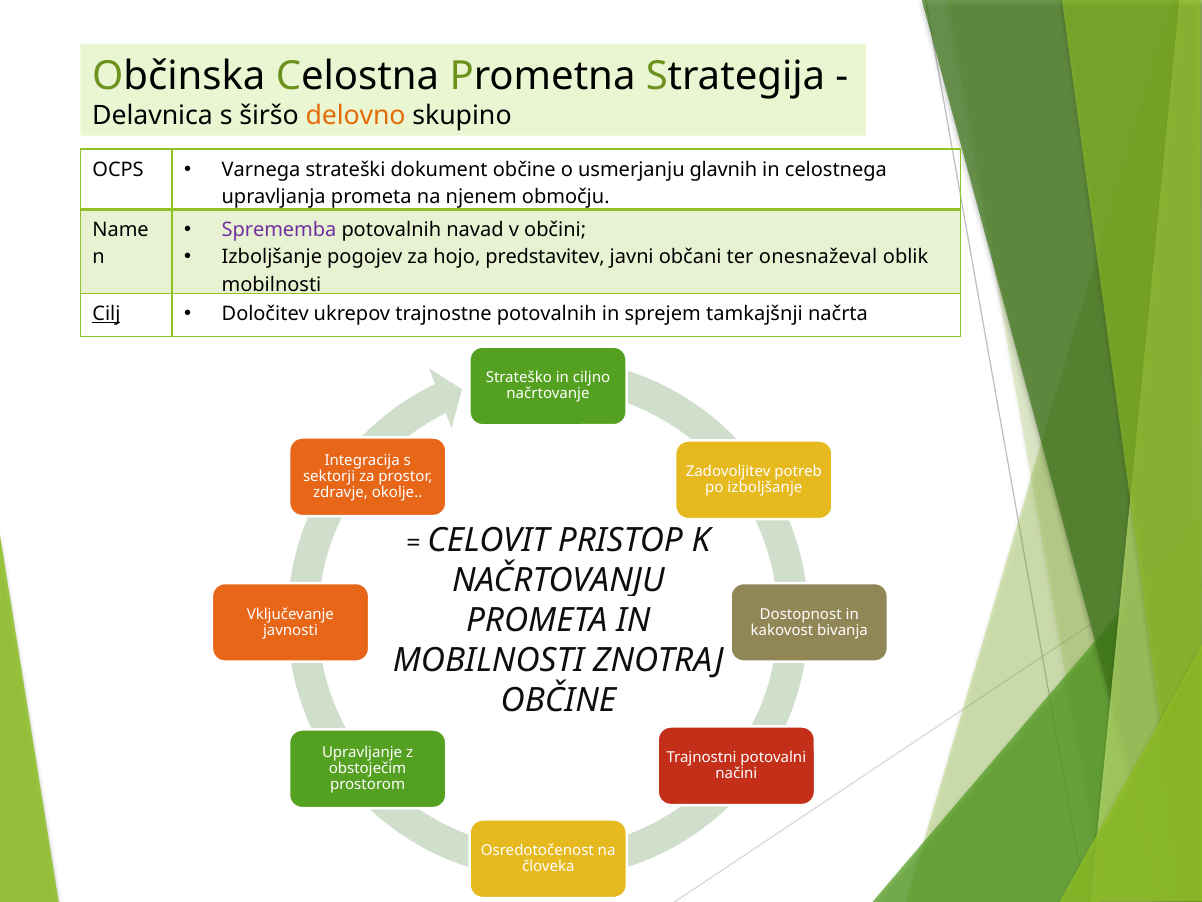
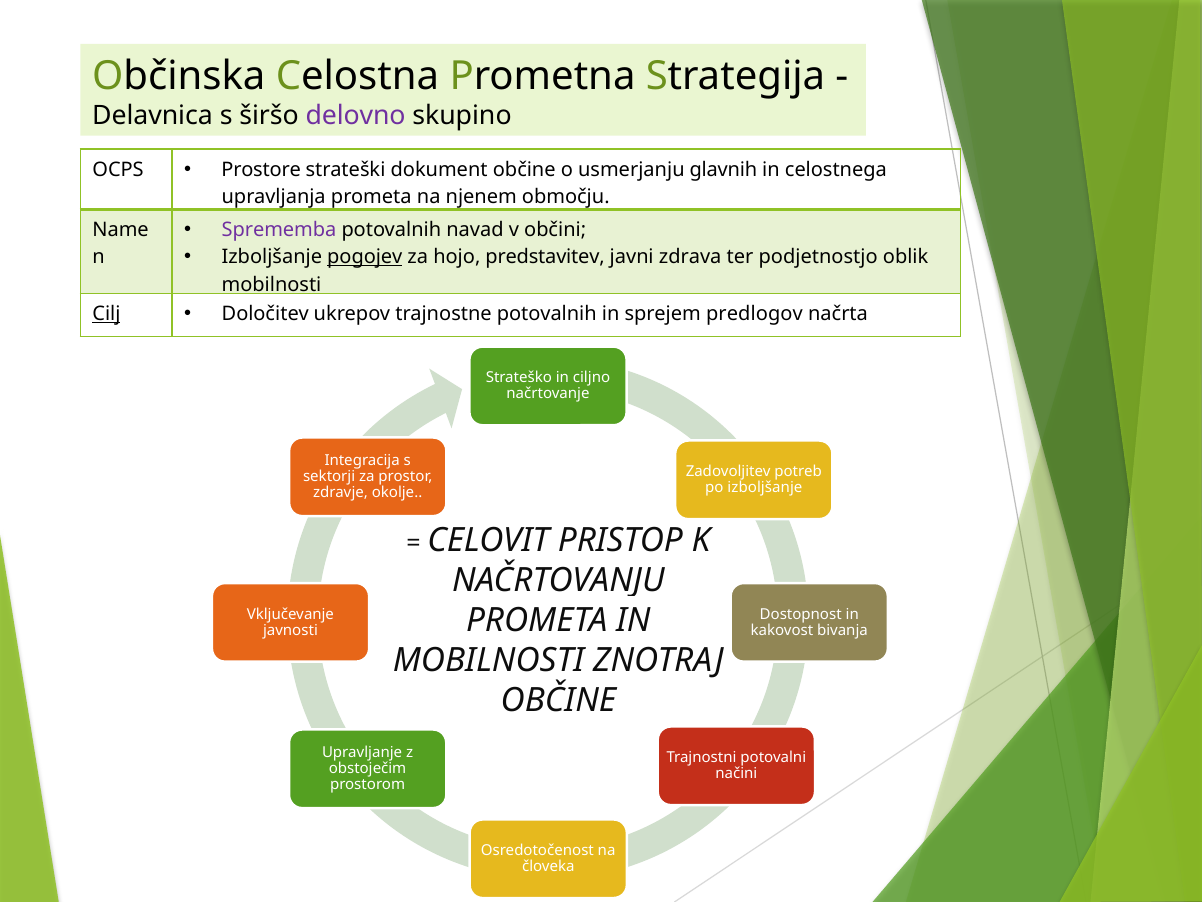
delovno colour: orange -> purple
Varnega: Varnega -> Prostore
pogojev underline: none -> present
občani: občani -> zdrava
onesnaževal: onesnaževal -> podjetnostjo
tamkajšnji: tamkajšnji -> predlogov
